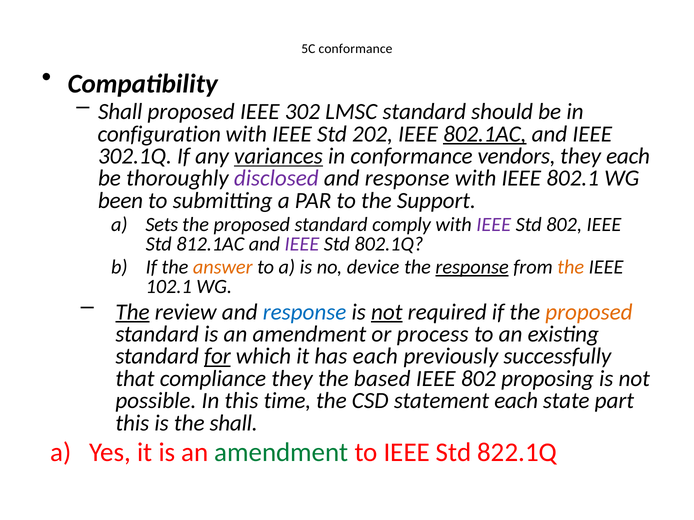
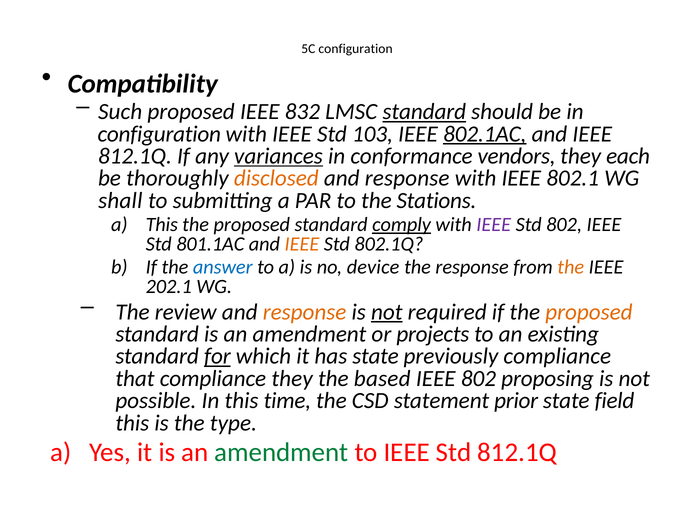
5C conformance: conformance -> configuration
Shall at (120, 112): Shall -> Such
302: 302 -> 832
standard at (424, 112) underline: none -> present
202: 202 -> 103
302.1Q at (135, 156): 302.1Q -> 812.1Q
disclosed colour: purple -> orange
been: been -> shall
Support: Support -> Stations
a Sets: Sets -> This
comply underline: none -> present
812.1AC: 812.1AC -> 801.1AC
IEEE at (302, 244) colour: purple -> orange
answer colour: orange -> blue
response at (472, 267) underline: present -> none
102.1: 102.1 -> 202.1
The at (132, 312) underline: present -> none
response at (305, 312) colour: blue -> orange
process: process -> projects
has each: each -> state
previously successfully: successfully -> compliance
statement each: each -> prior
part: part -> field
the shall: shall -> type
Std 822.1Q: 822.1Q -> 812.1Q
